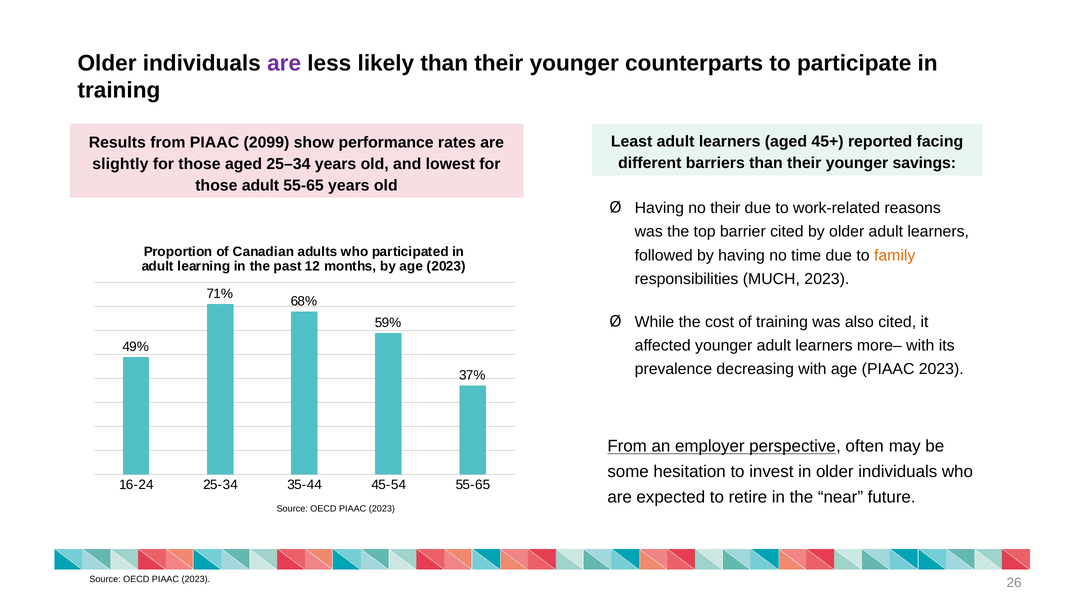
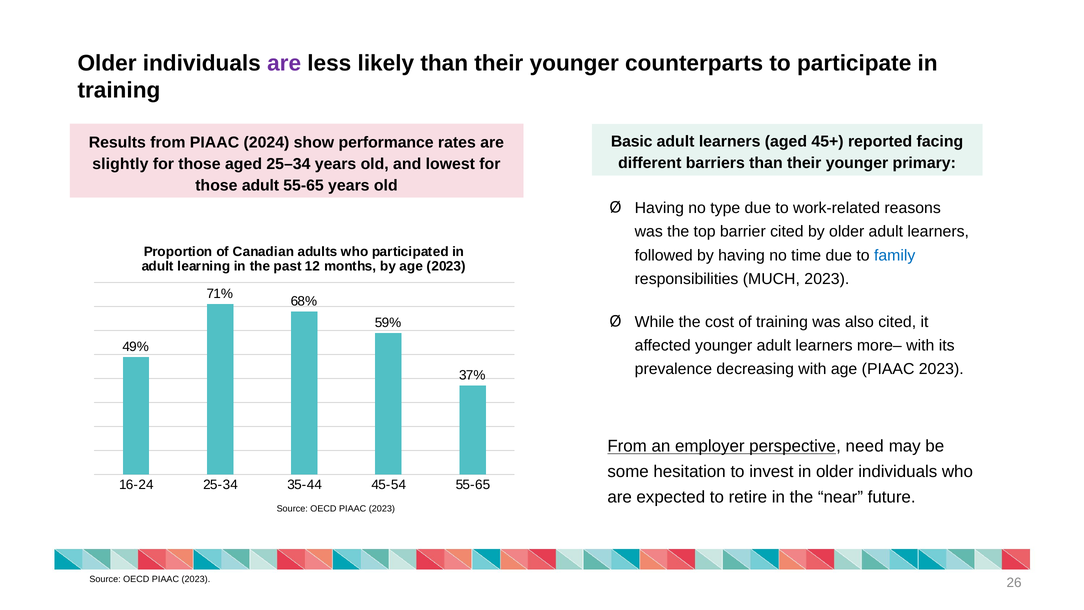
Least: Least -> Basic
2099: 2099 -> 2024
savings: savings -> primary
no their: their -> type
family colour: orange -> blue
often: often -> need
